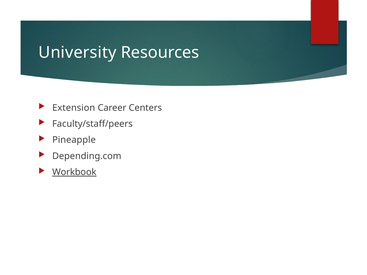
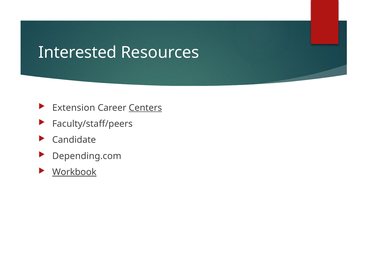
University: University -> Interested
Centers underline: none -> present
Pineapple: Pineapple -> Candidate
